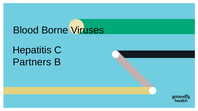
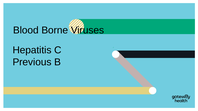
Partners: Partners -> Previous
